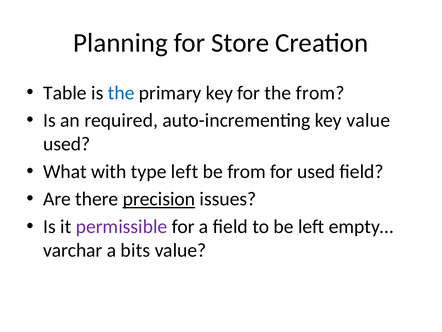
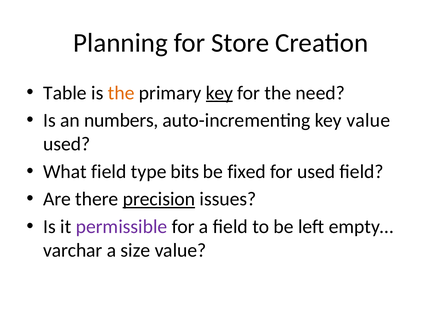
the at (121, 93) colour: blue -> orange
key at (219, 93) underline: none -> present
the from: from -> need
required: required -> numbers
What with: with -> field
type left: left -> bits
be from: from -> fixed
bits: bits -> size
